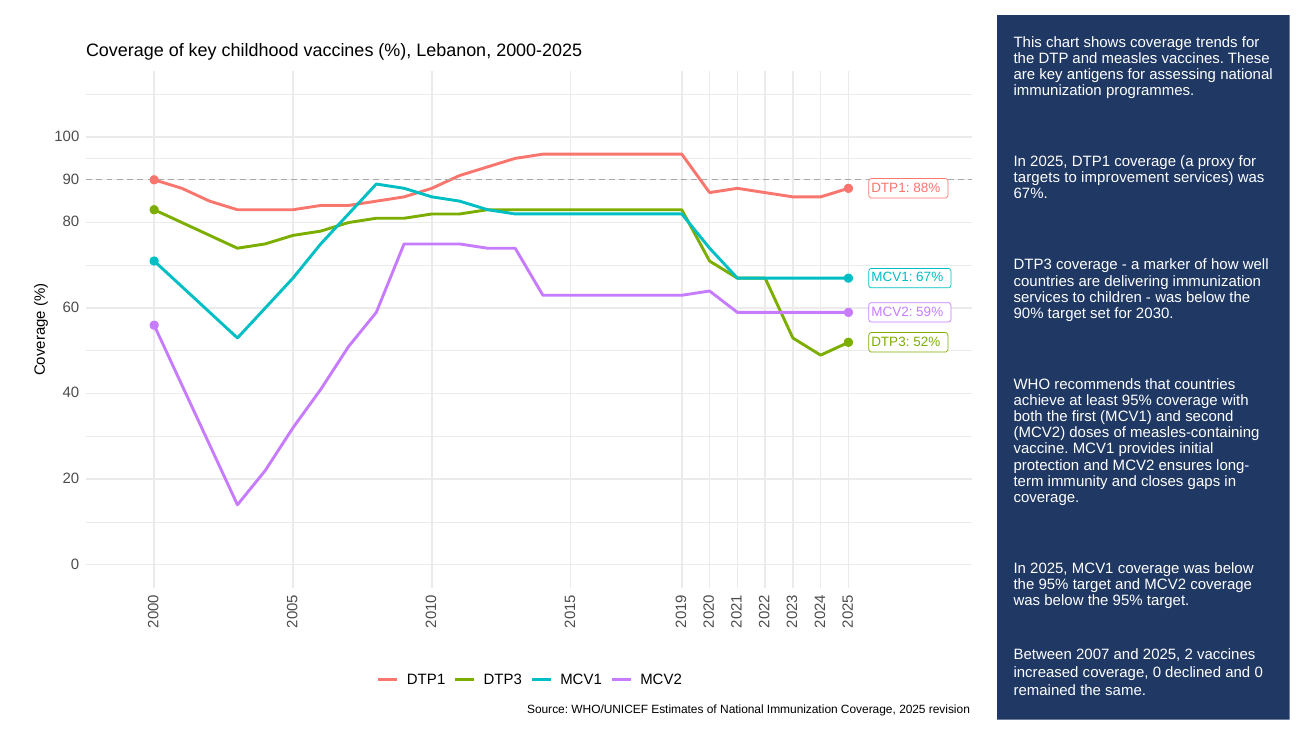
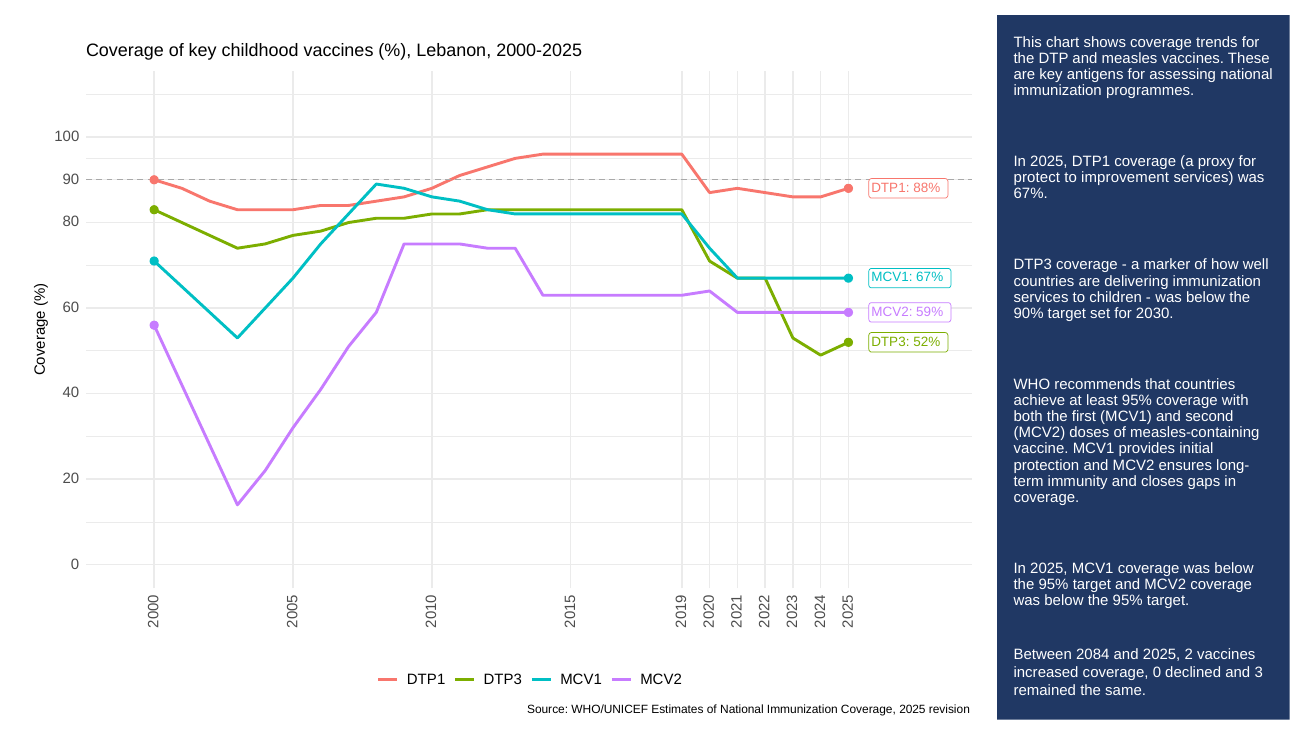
targets: targets -> protect
2007: 2007 -> 2084
and 0: 0 -> 3
